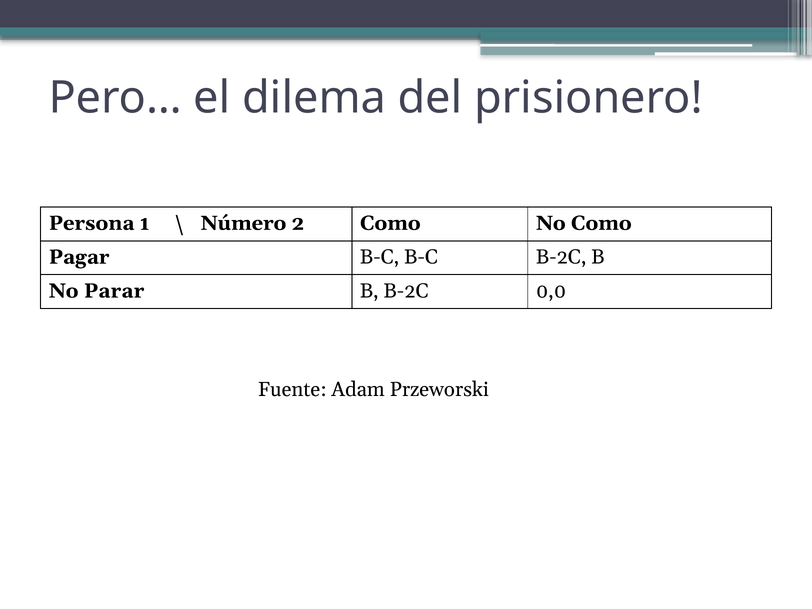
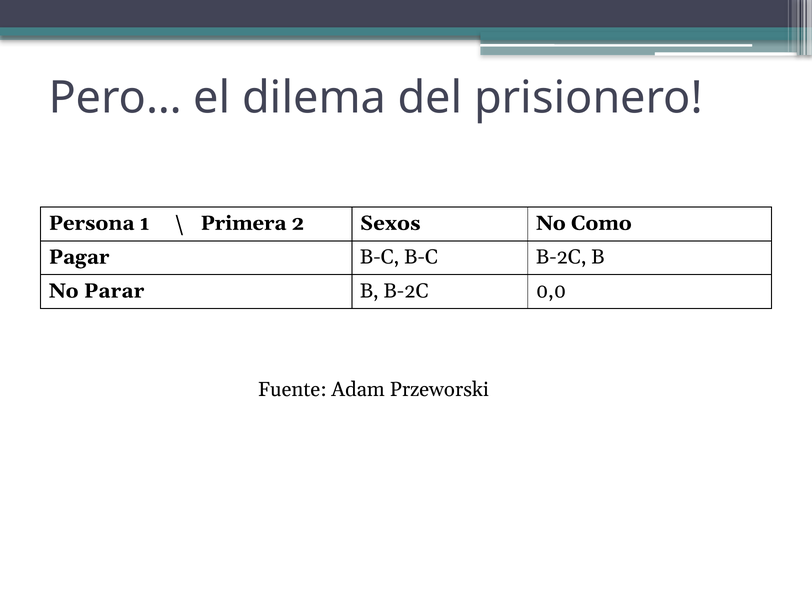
Número: Número -> Primera
2 Como: Como -> Sexos
